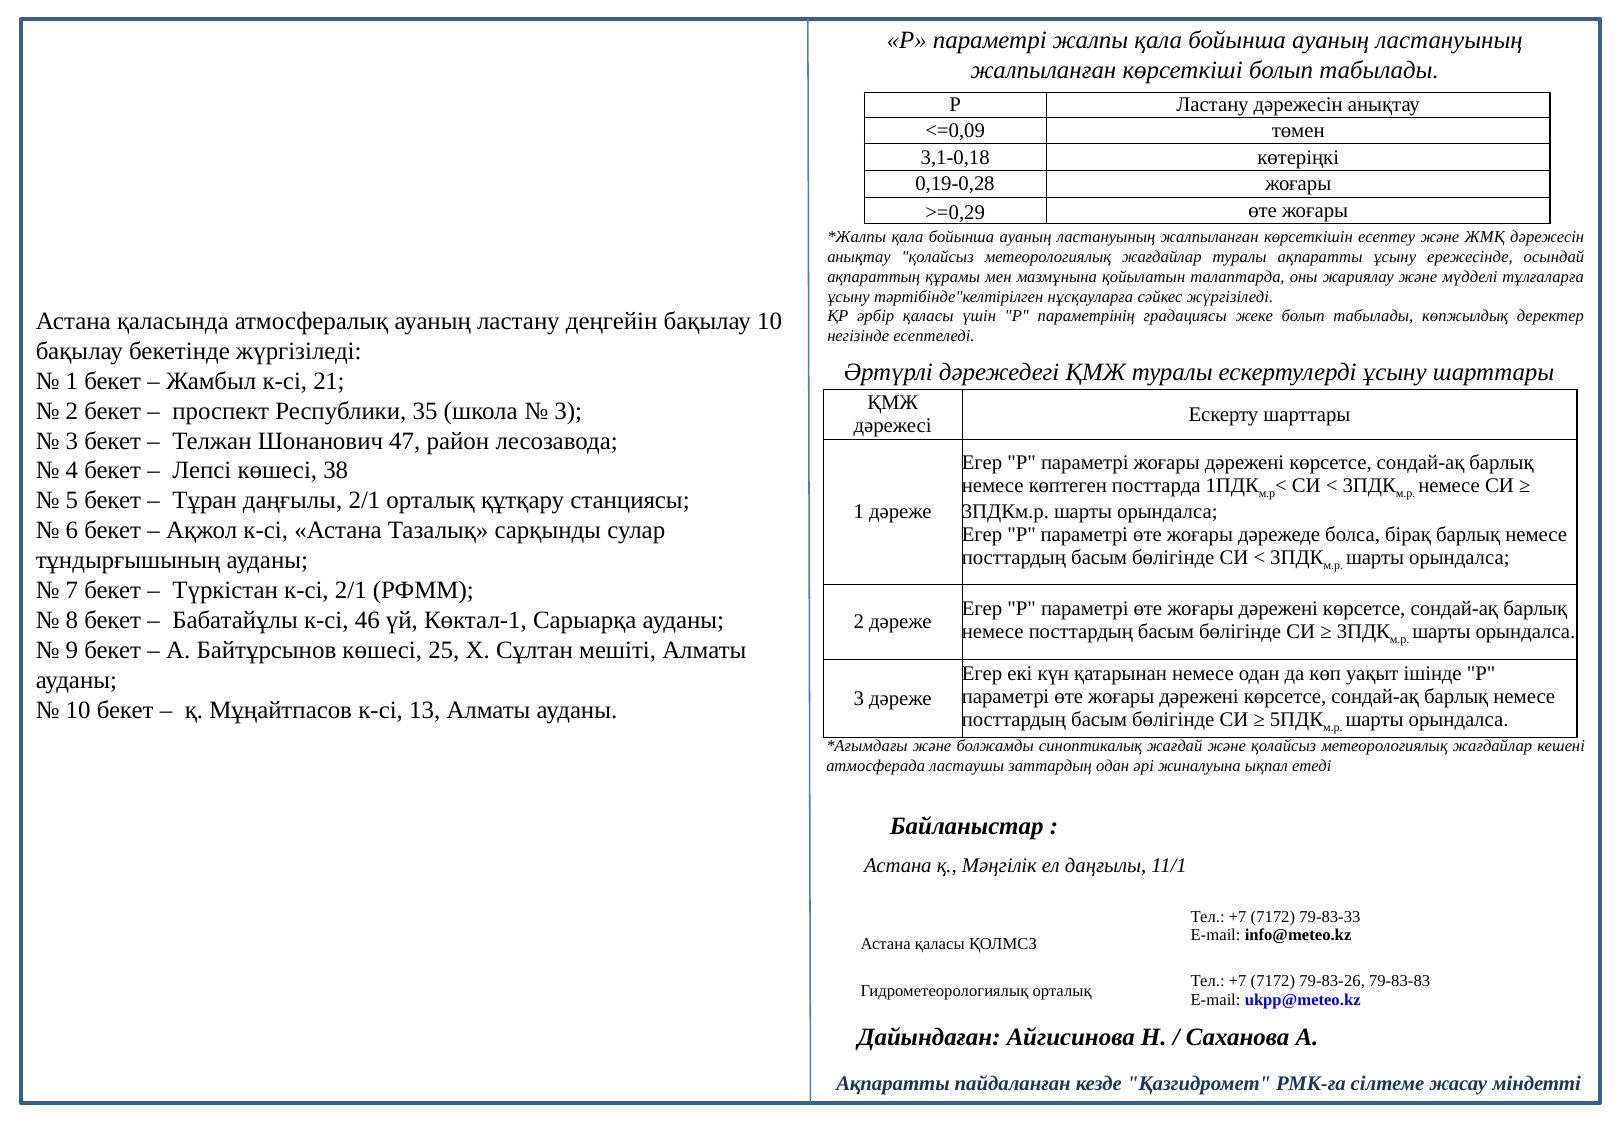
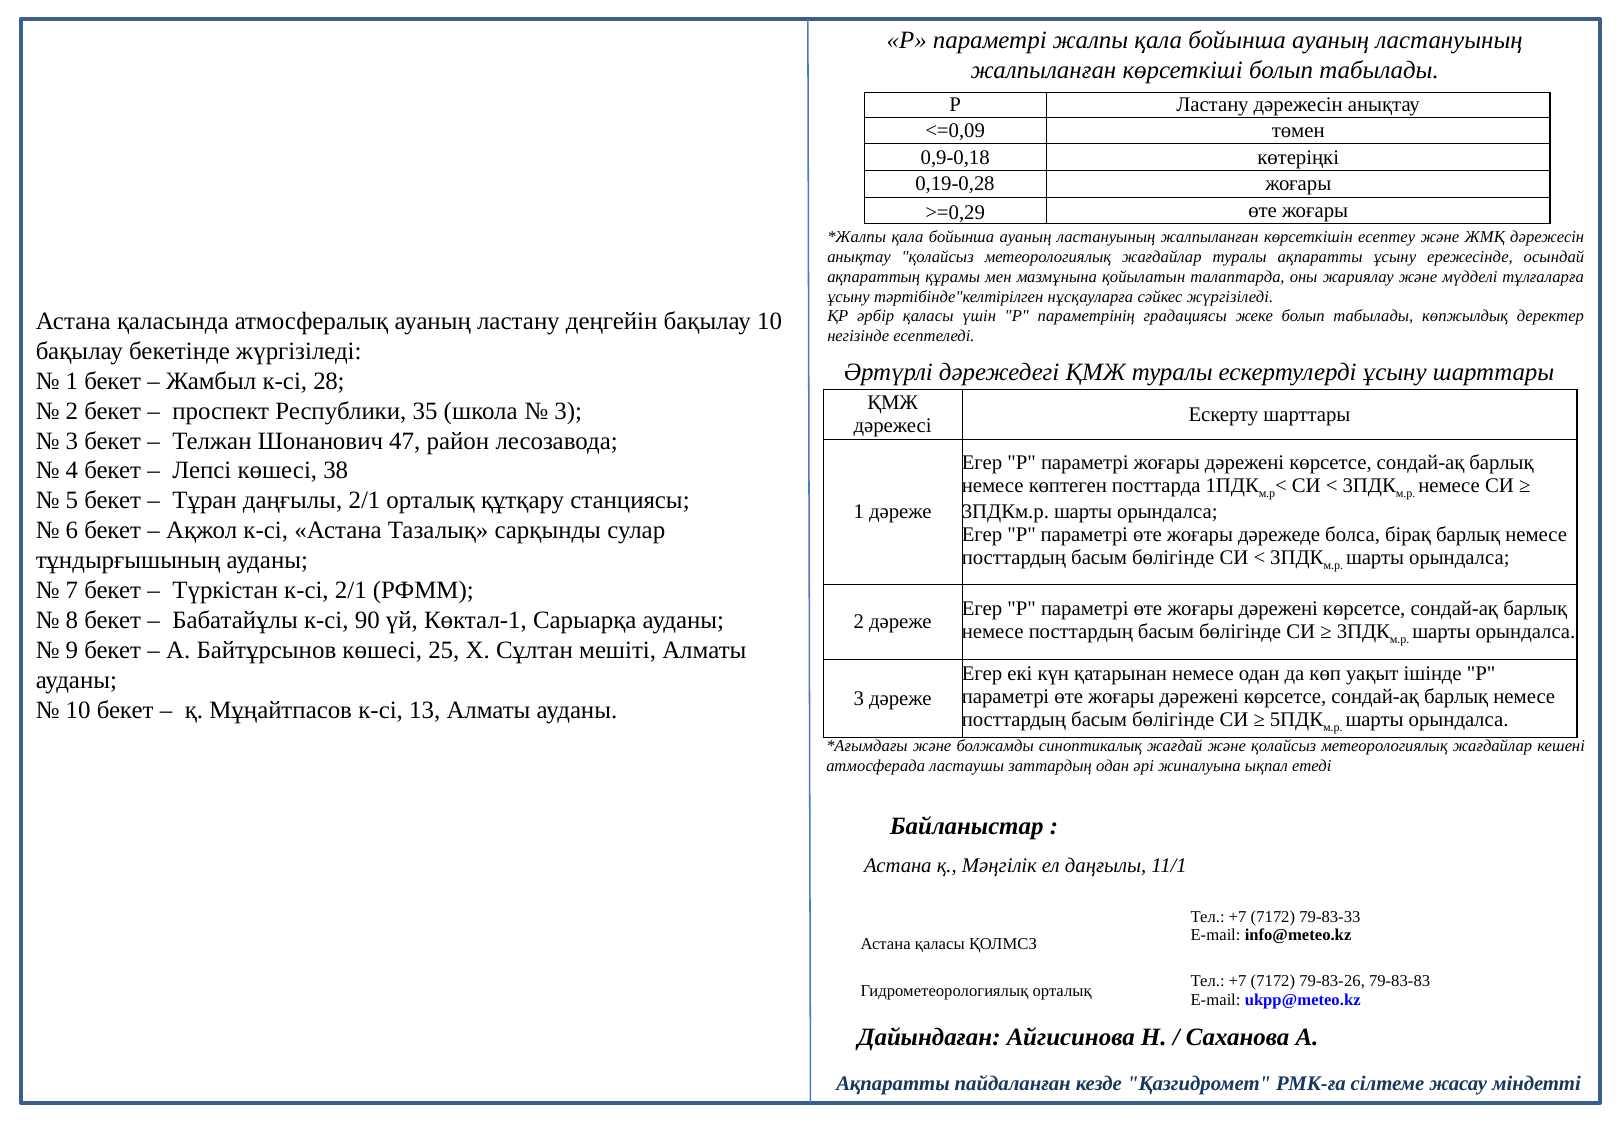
3,1-0,18: 3,1-0,18 -> 0,9-0,18
21: 21 -> 28
46: 46 -> 90
